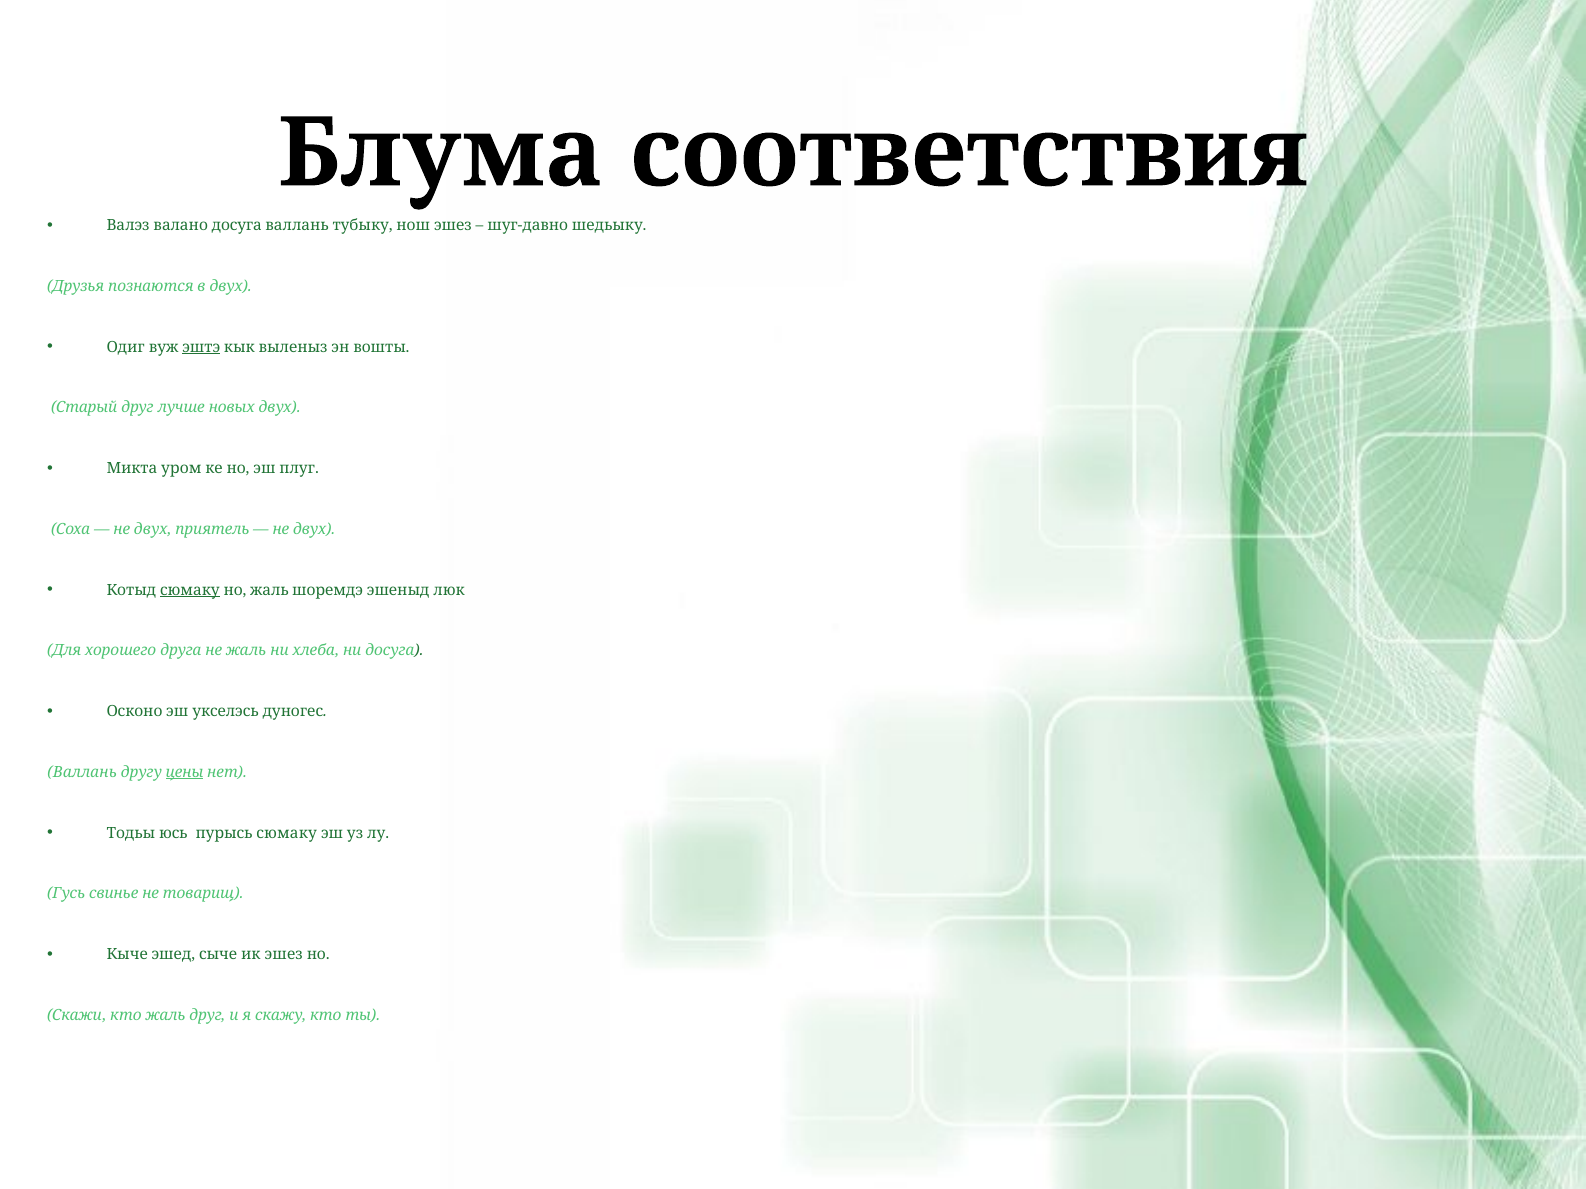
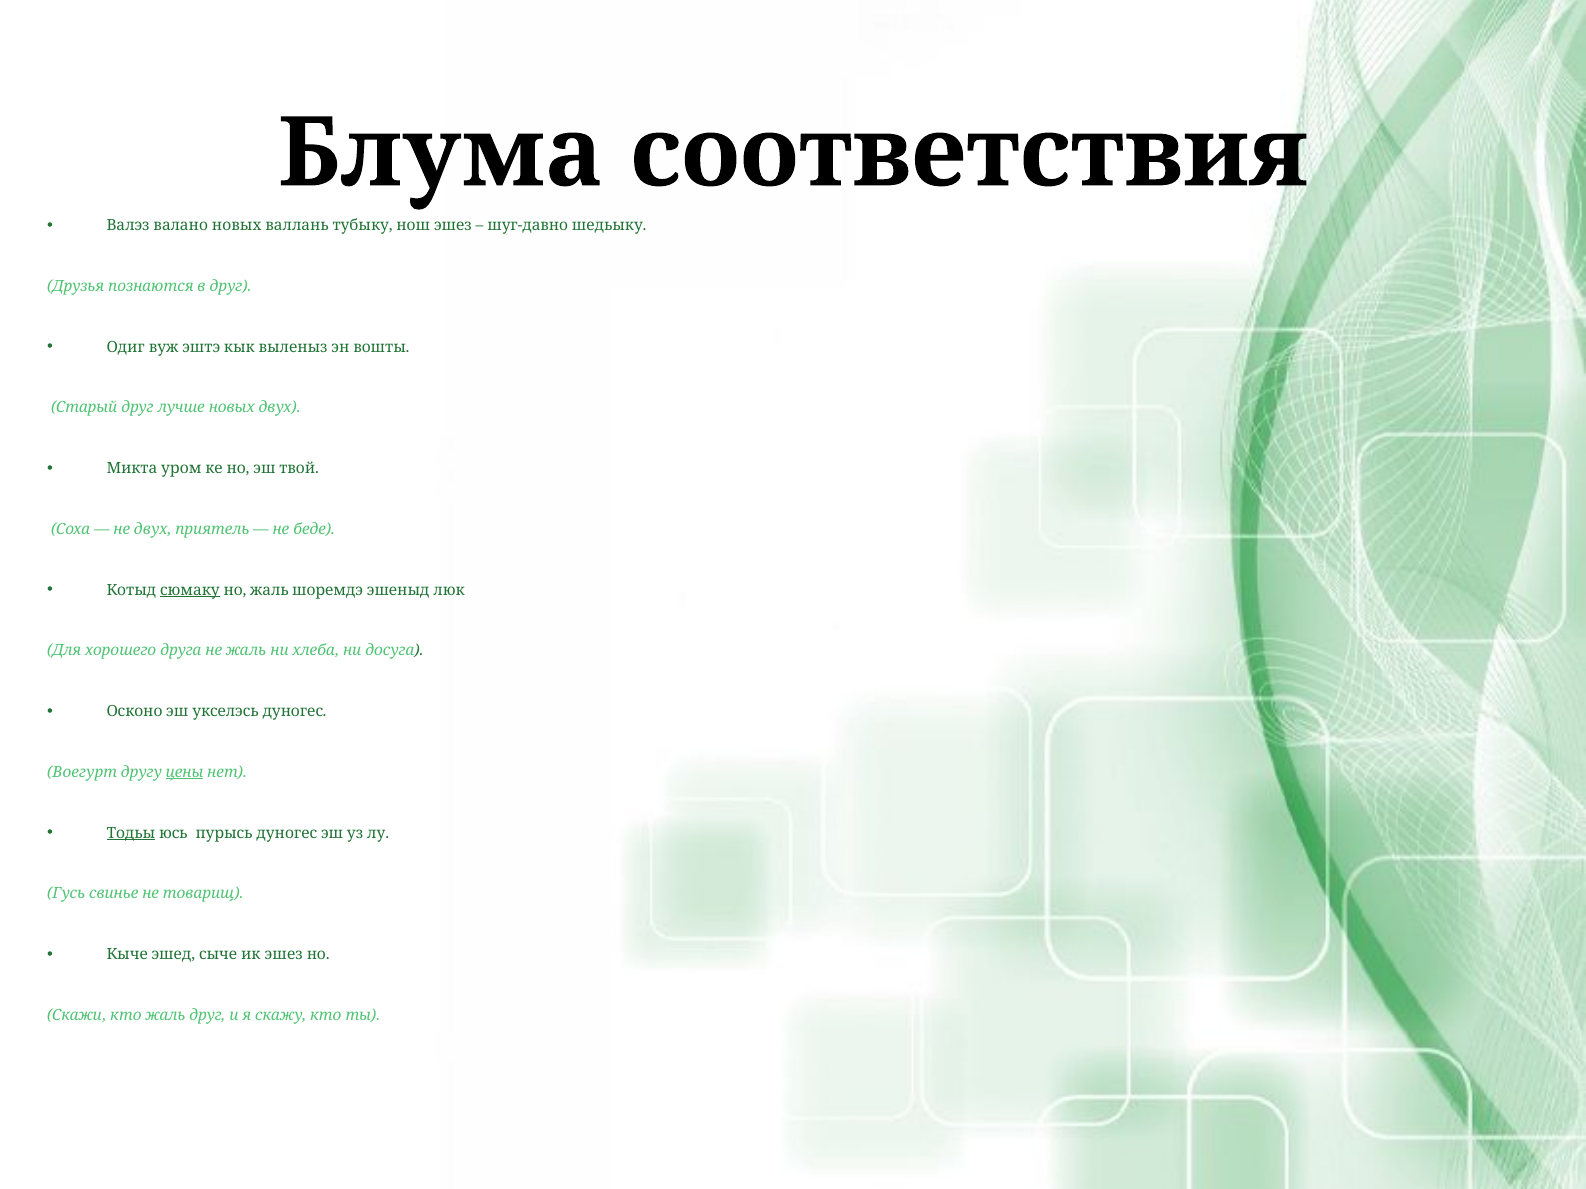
валано досуга: досуга -> новых
в двух: двух -> друг
эштэ underline: present -> none
плуг: плуг -> твой
двух at (314, 530): двух -> беде
Валлань at (82, 773): Валлань -> Воегурт
Тодьы underline: none -> present
пурысь сюмаку: сюмаку -> дуногес
